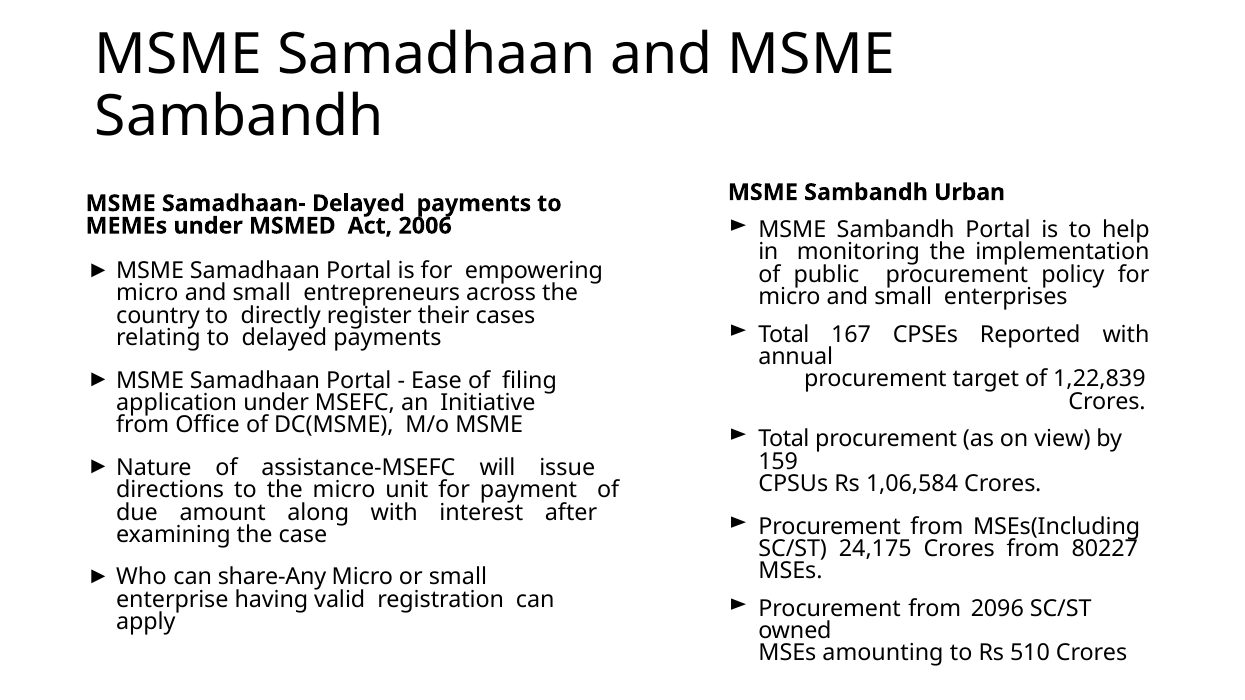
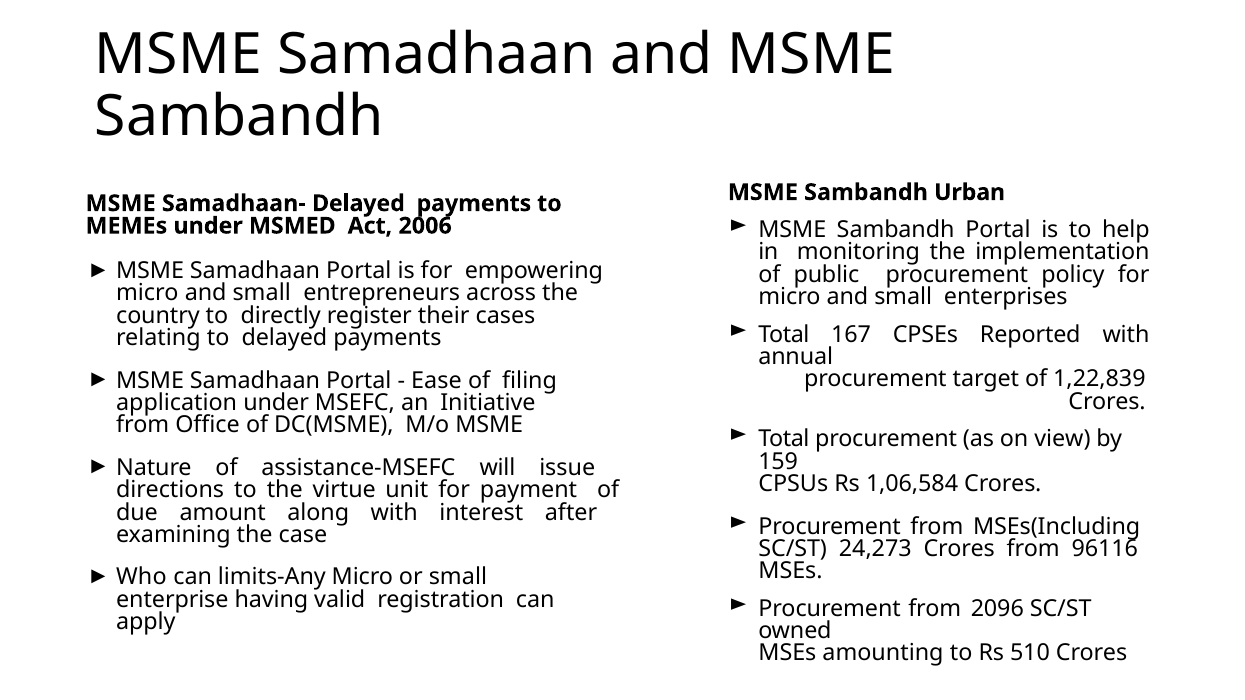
the micro: micro -> virtue
24,175: 24,175 -> 24,273
80227: 80227 -> 96116
share-Any: share-Any -> limits-Any
